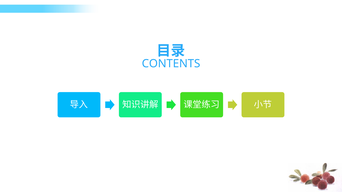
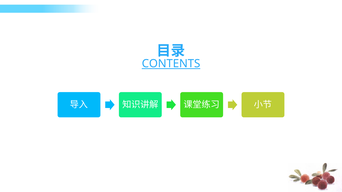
CONTENTS underline: none -> present
